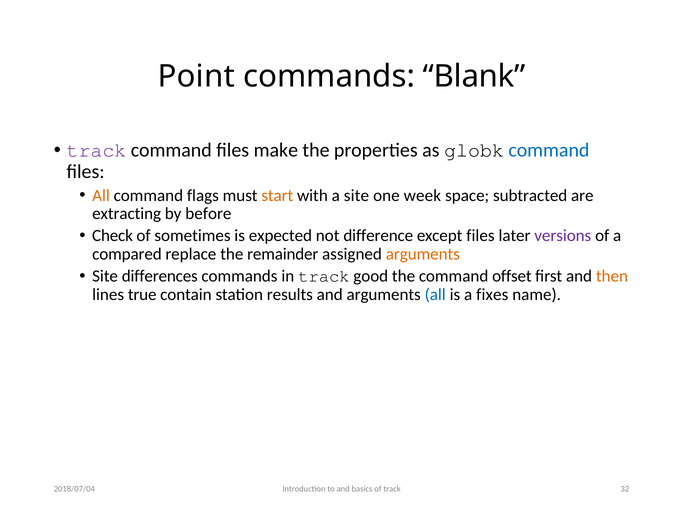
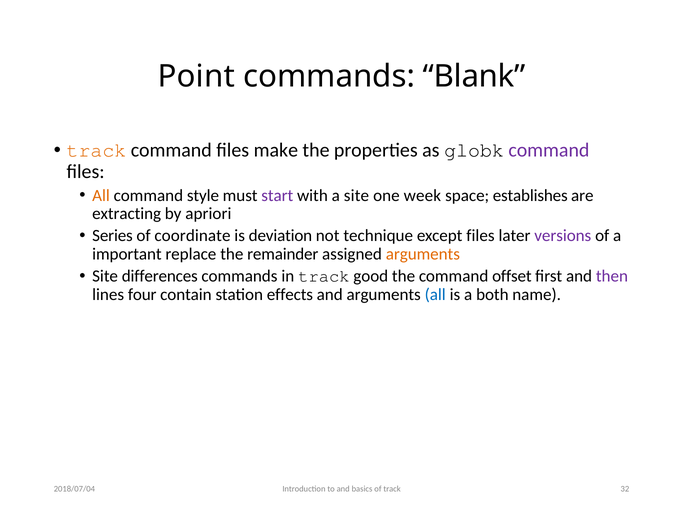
track at (96, 150) colour: purple -> orange
command at (549, 150) colour: blue -> purple
flags: flags -> style
start colour: orange -> purple
subtracted: subtracted -> establishes
before: before -> apriori
Check: Check -> Series
sometimes: sometimes -> coordinate
expected: expected -> deviation
difference: difference -> technique
compared: compared -> important
then colour: orange -> purple
true: true -> four
results: results -> effects
fixes: fixes -> both
